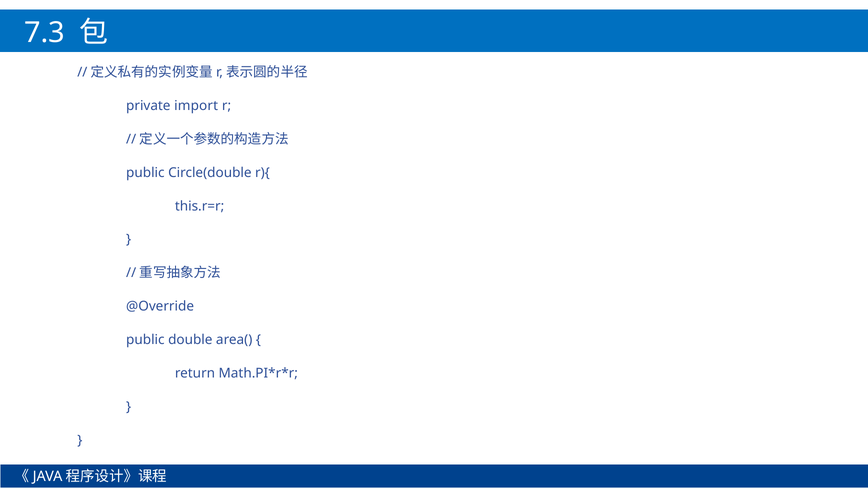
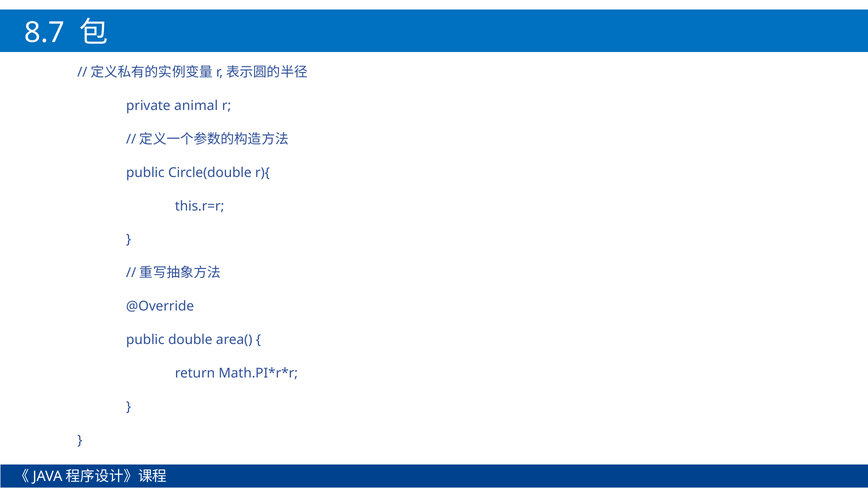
7.3: 7.3 -> 8.7
import: import -> animal
